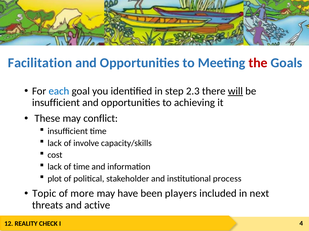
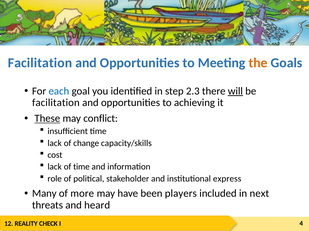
the colour: red -> orange
insufficient at (56, 103): insufficient -> facilitation
These underline: none -> present
involve: involve -> change
plot: plot -> role
process: process -> express
Topic: Topic -> Many
active: active -> heard
